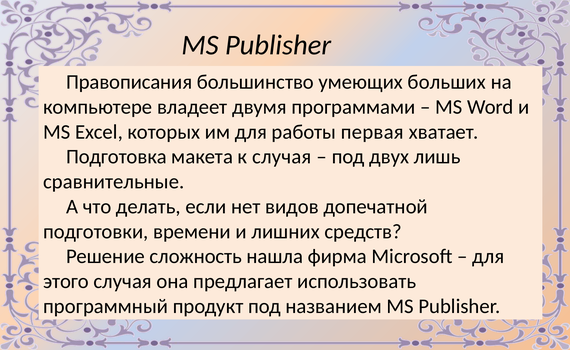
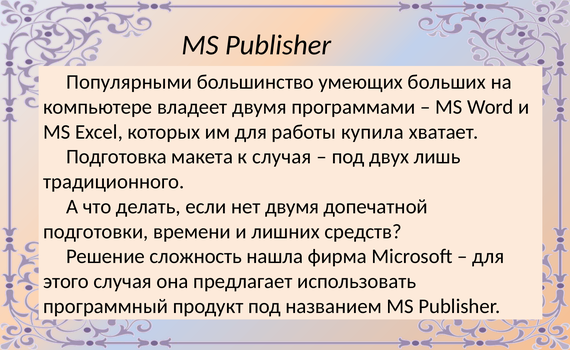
Правописания: Правописания -> Популярными
первая: первая -> купила
сравнительные: сравнительные -> традиционного
нет видов: видов -> двумя
